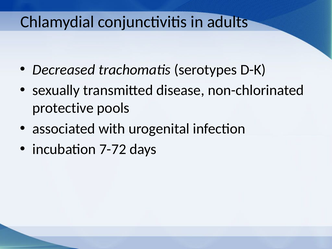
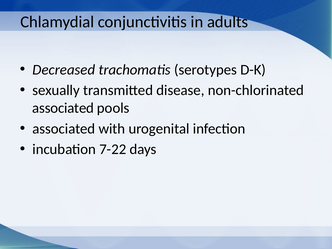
protective at (63, 108): protective -> associated
7-72: 7-72 -> 7-22
